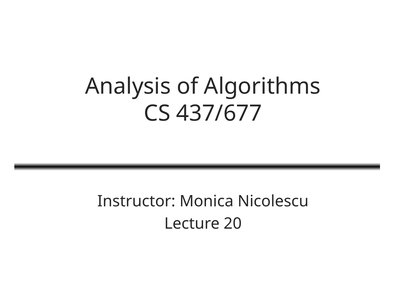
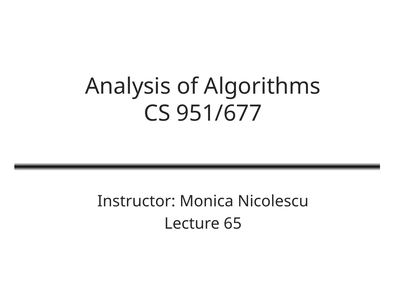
437/677: 437/677 -> 951/677
20: 20 -> 65
